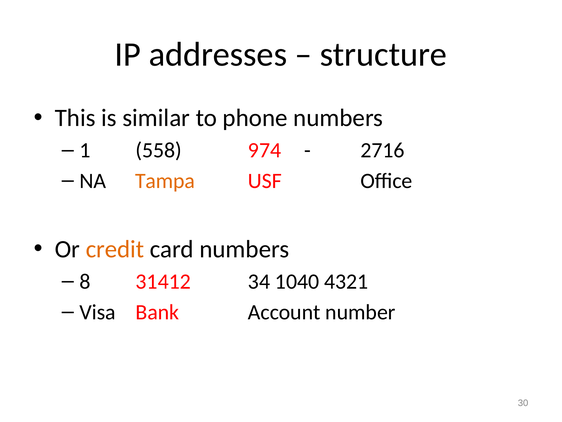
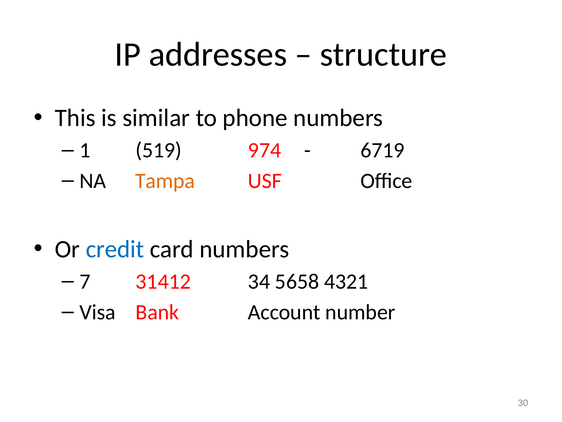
558: 558 -> 519
2716: 2716 -> 6719
credit colour: orange -> blue
8: 8 -> 7
1040: 1040 -> 5658
